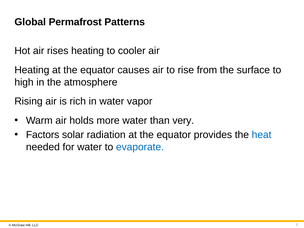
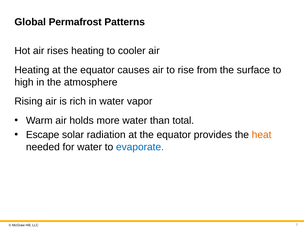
very: very -> total
Factors: Factors -> Escape
heat colour: blue -> orange
